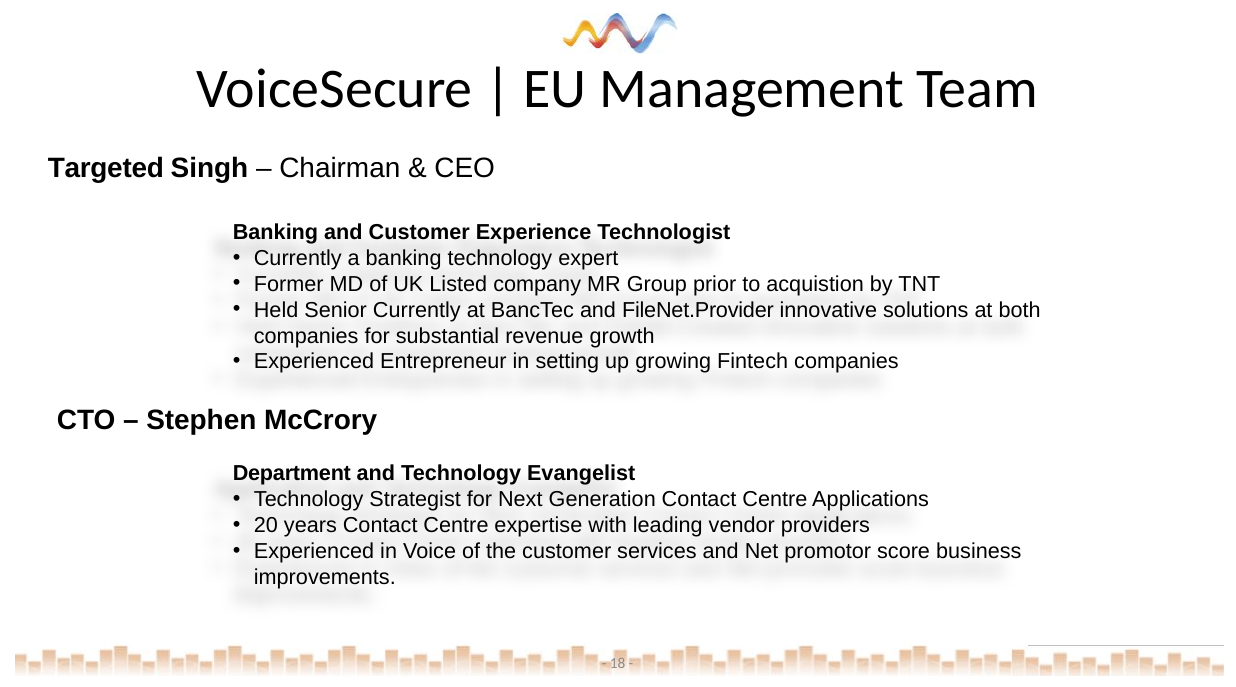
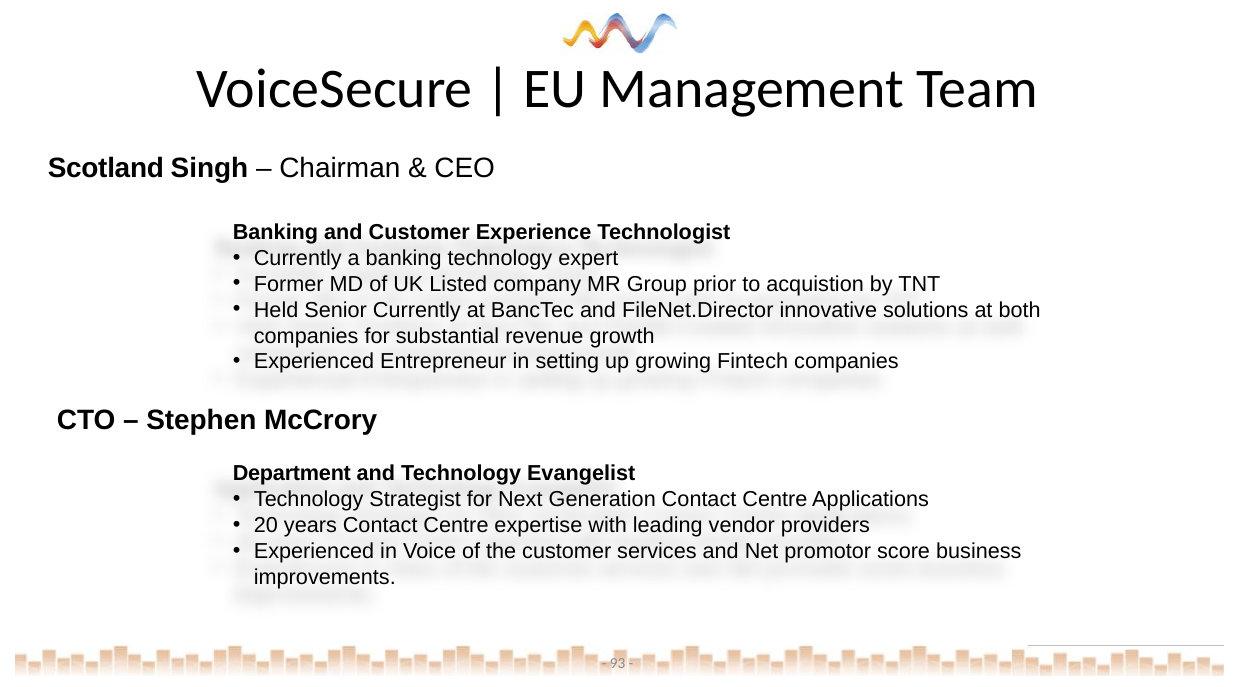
Targeted: Targeted -> Scotland
FileNet.Provider: FileNet.Provider -> FileNet.Director
18: 18 -> 93
